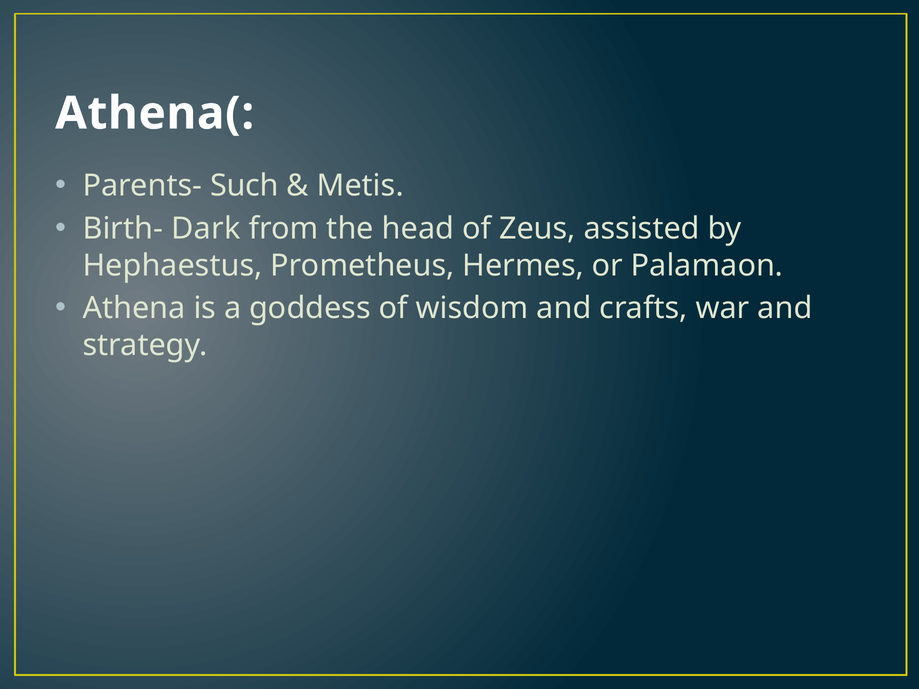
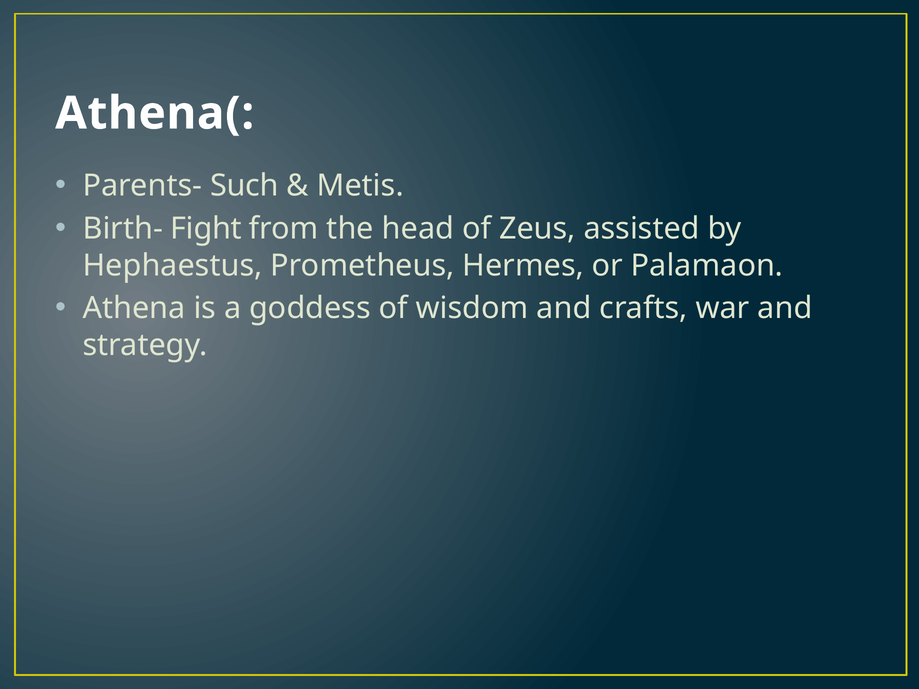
Dark: Dark -> Fight
